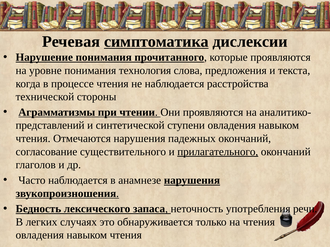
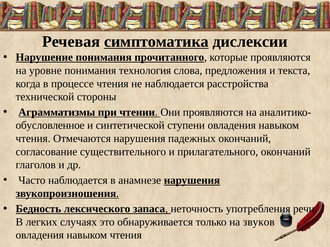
представлений: представлений -> обусловленное
прилагательного underline: present -> none
на чтения: чтения -> звуков
